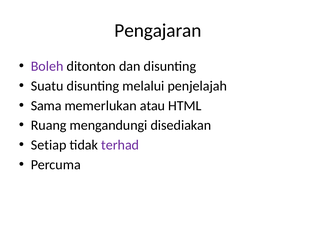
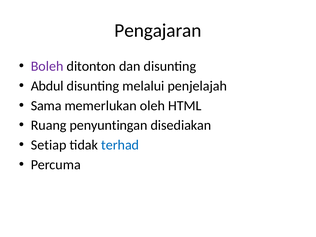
Suatu: Suatu -> Abdul
atau: atau -> oleh
mengandungi: mengandungi -> penyuntingan
terhad colour: purple -> blue
